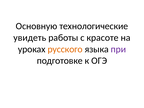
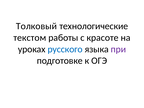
Основную: Основную -> Толковый
увидеть: увидеть -> текстом
русского colour: orange -> blue
